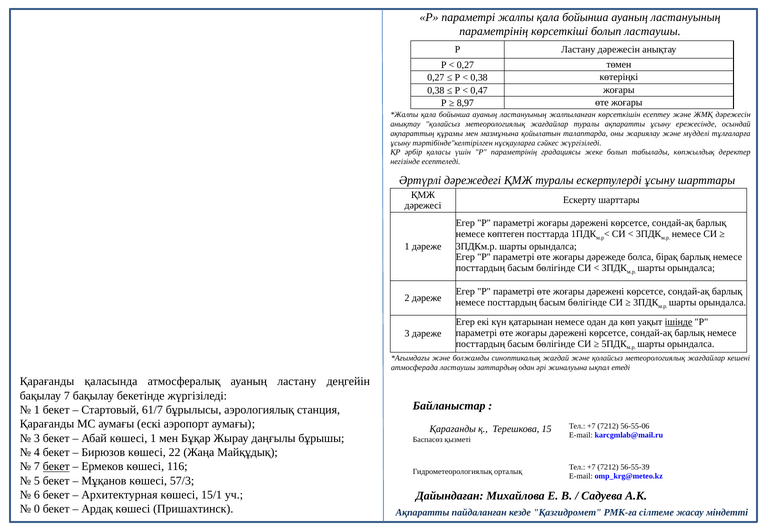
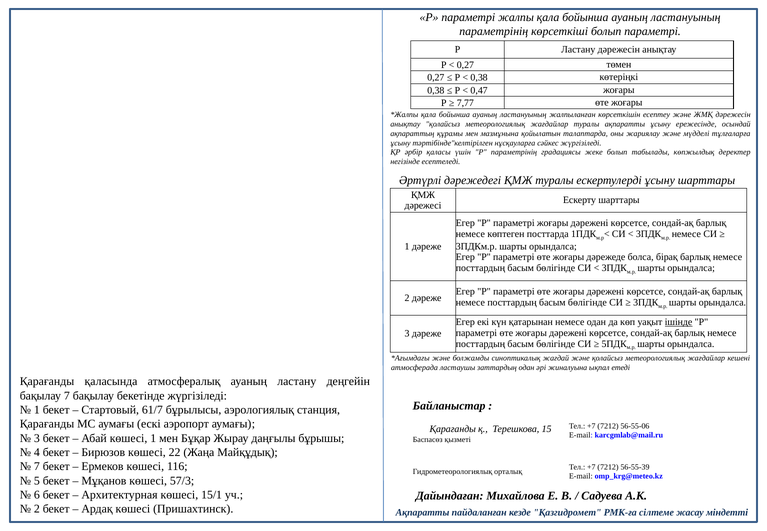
болып ластаушы: ластаушы -> параметрі
8,97: 8,97 -> 7,77
бекет at (56, 467) underline: present -> none
0 at (37, 509): 0 -> 2
